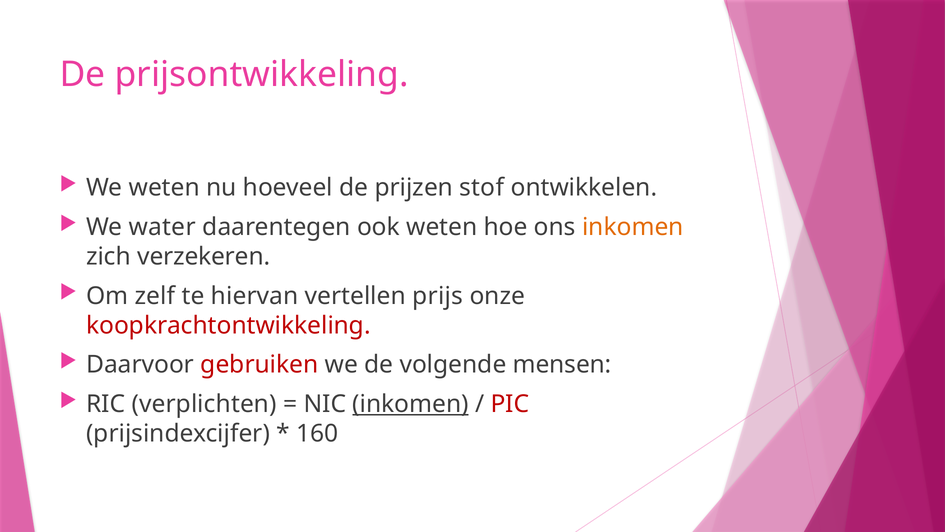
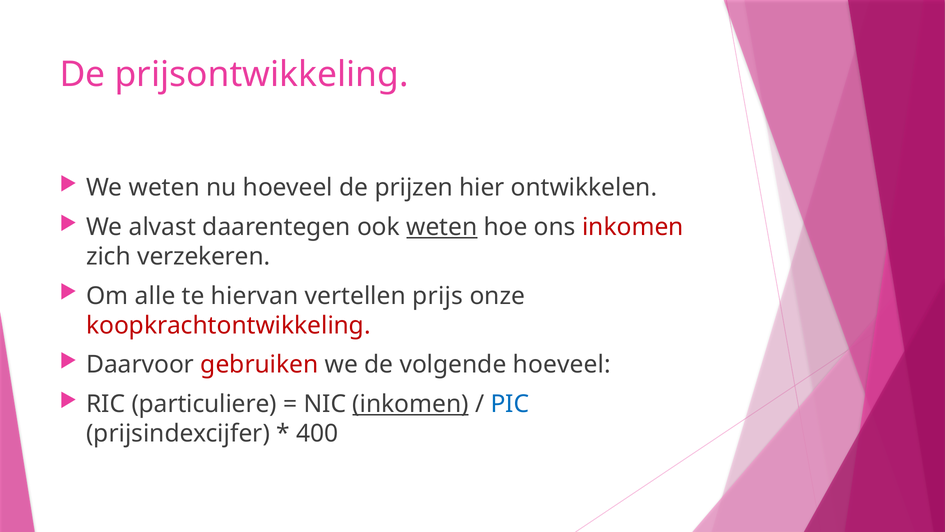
stof: stof -> hier
water: water -> alvast
weten at (442, 227) underline: none -> present
inkomen at (633, 227) colour: orange -> red
zelf: zelf -> alle
volgende mensen: mensen -> hoeveel
verplichten: verplichten -> particuliere
PIC colour: red -> blue
160: 160 -> 400
